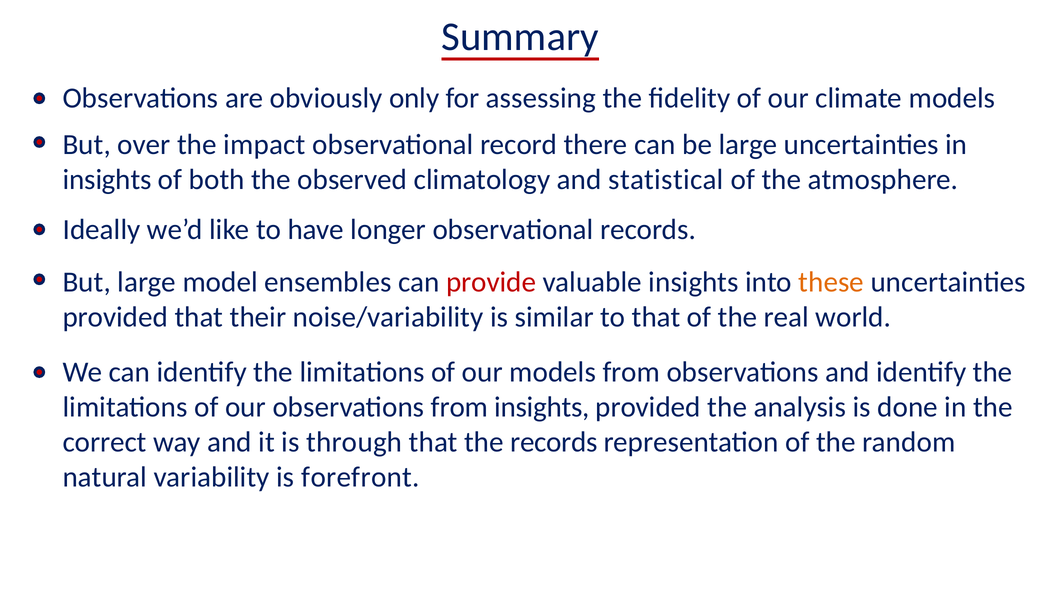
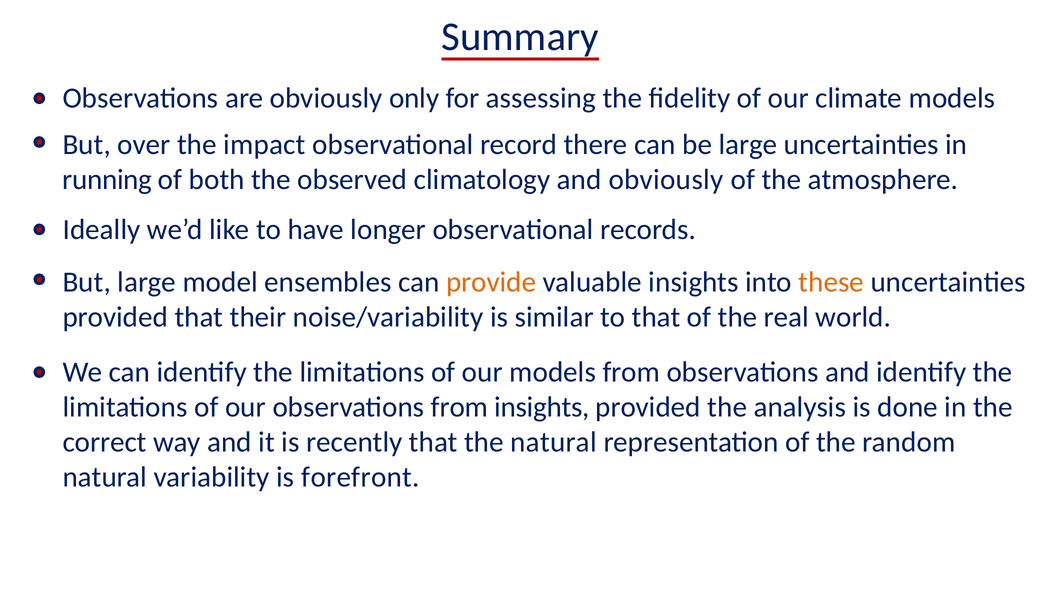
insights at (107, 180): insights -> running
and statistical: statistical -> obviously
provide colour: red -> orange
through: through -> recently
the records: records -> natural
